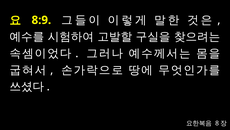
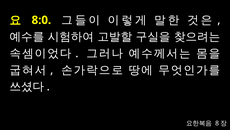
8:9: 8:9 -> 8:0
